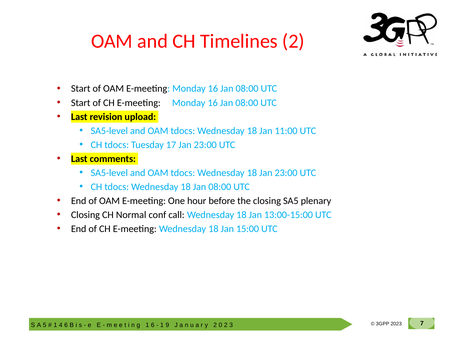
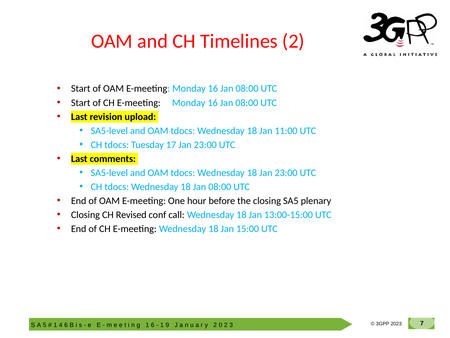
Normal: Normal -> Revised
